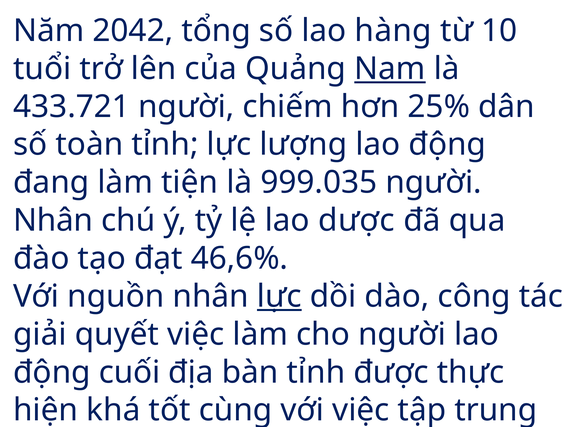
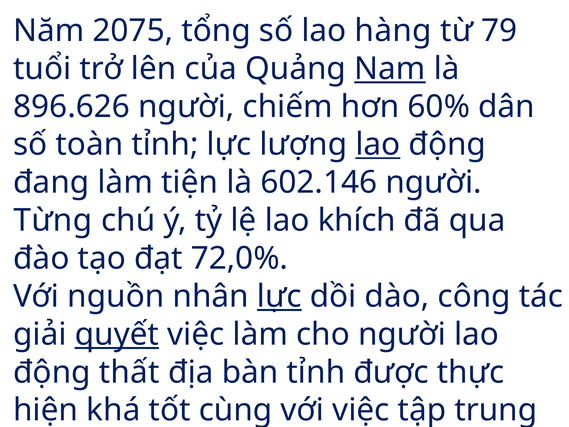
2042: 2042 -> 2075
10: 10 -> 79
433.721: 433.721 -> 896.626
25%: 25% -> 60%
lao at (378, 144) underline: none -> present
999.035: 999.035 -> 602.146
Nhân at (53, 220): Nhân -> Từng
dược: dược -> khích
46,6%: 46,6% -> 72,0%
quyết underline: none -> present
cuối: cuối -> thất
